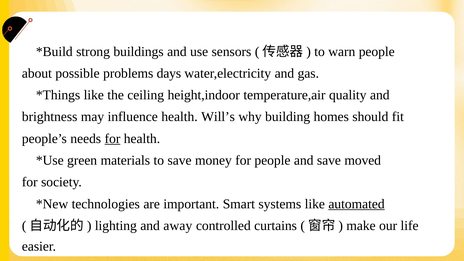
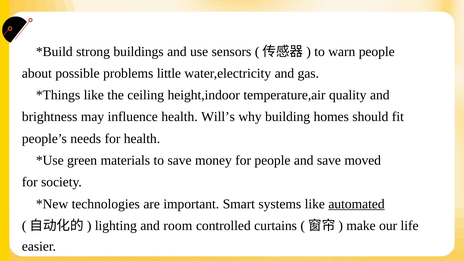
days: days -> little
for at (112, 139) underline: present -> none
away: away -> room
